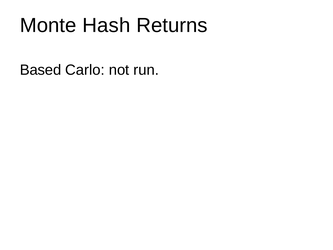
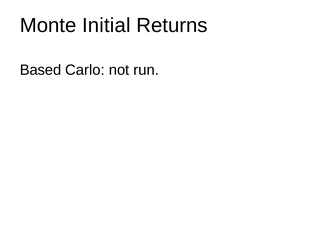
Hash: Hash -> Initial
